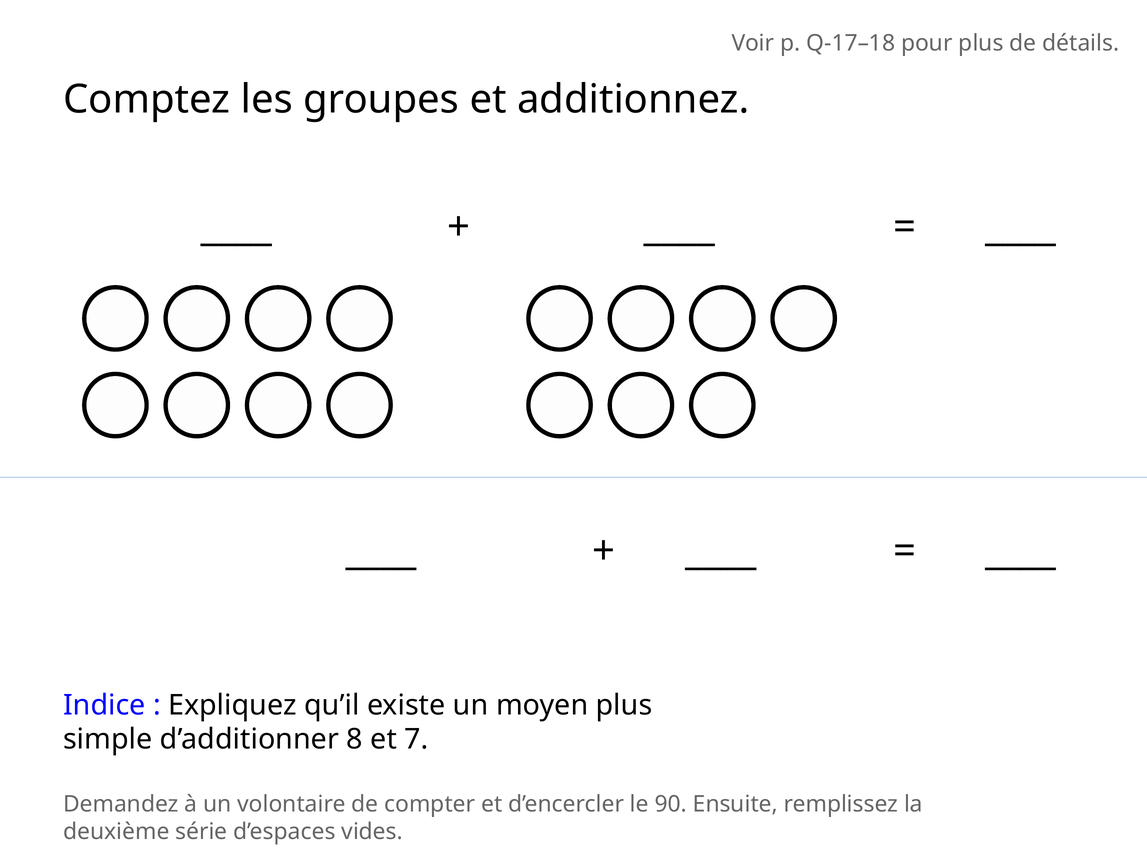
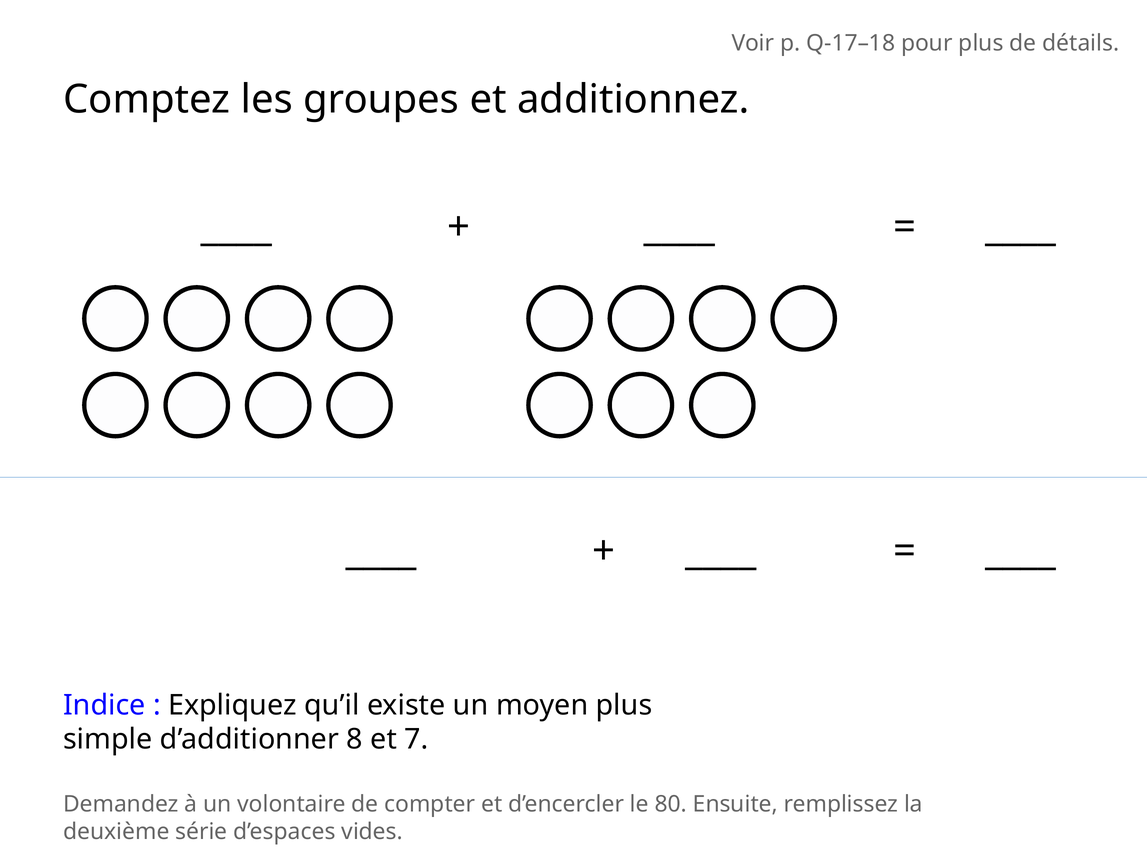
90: 90 -> 80
